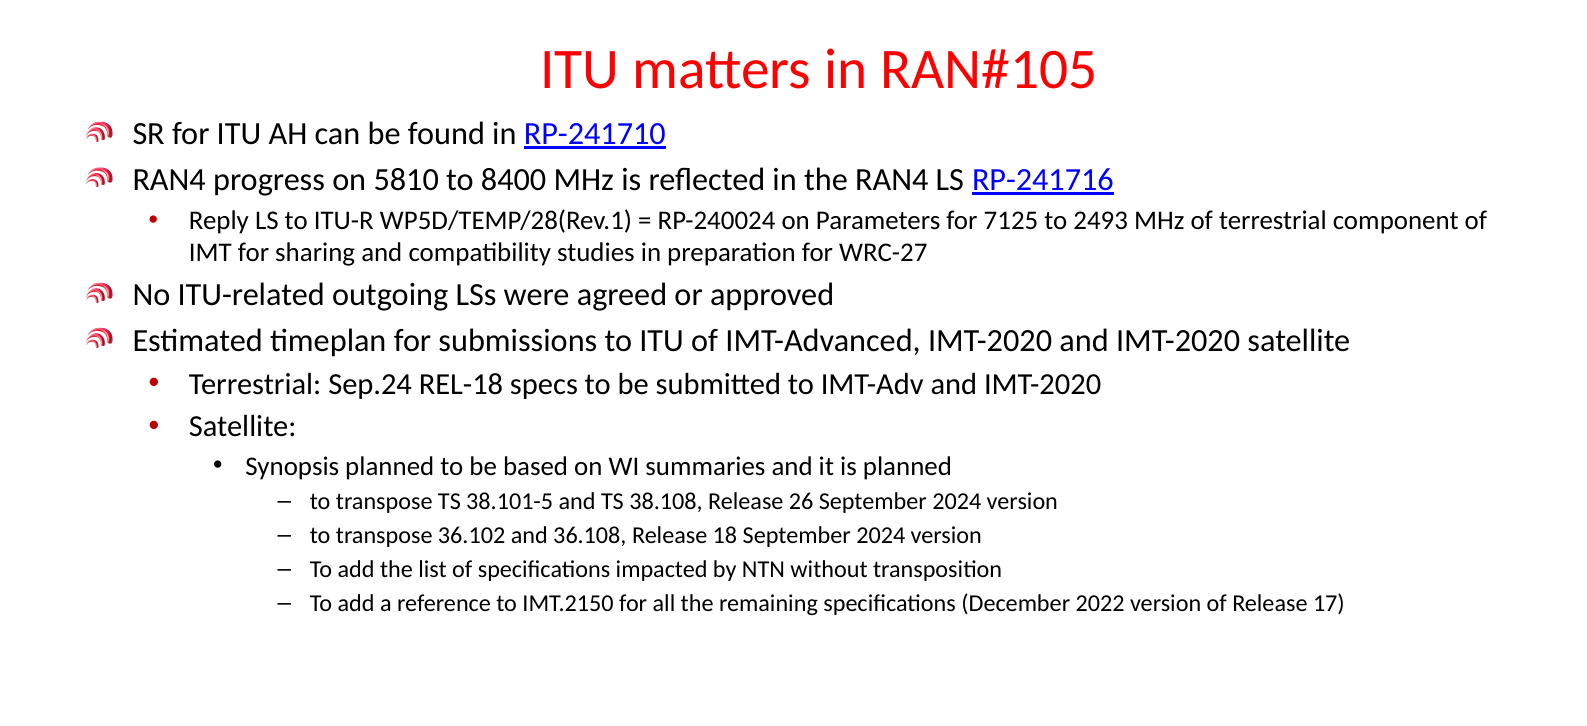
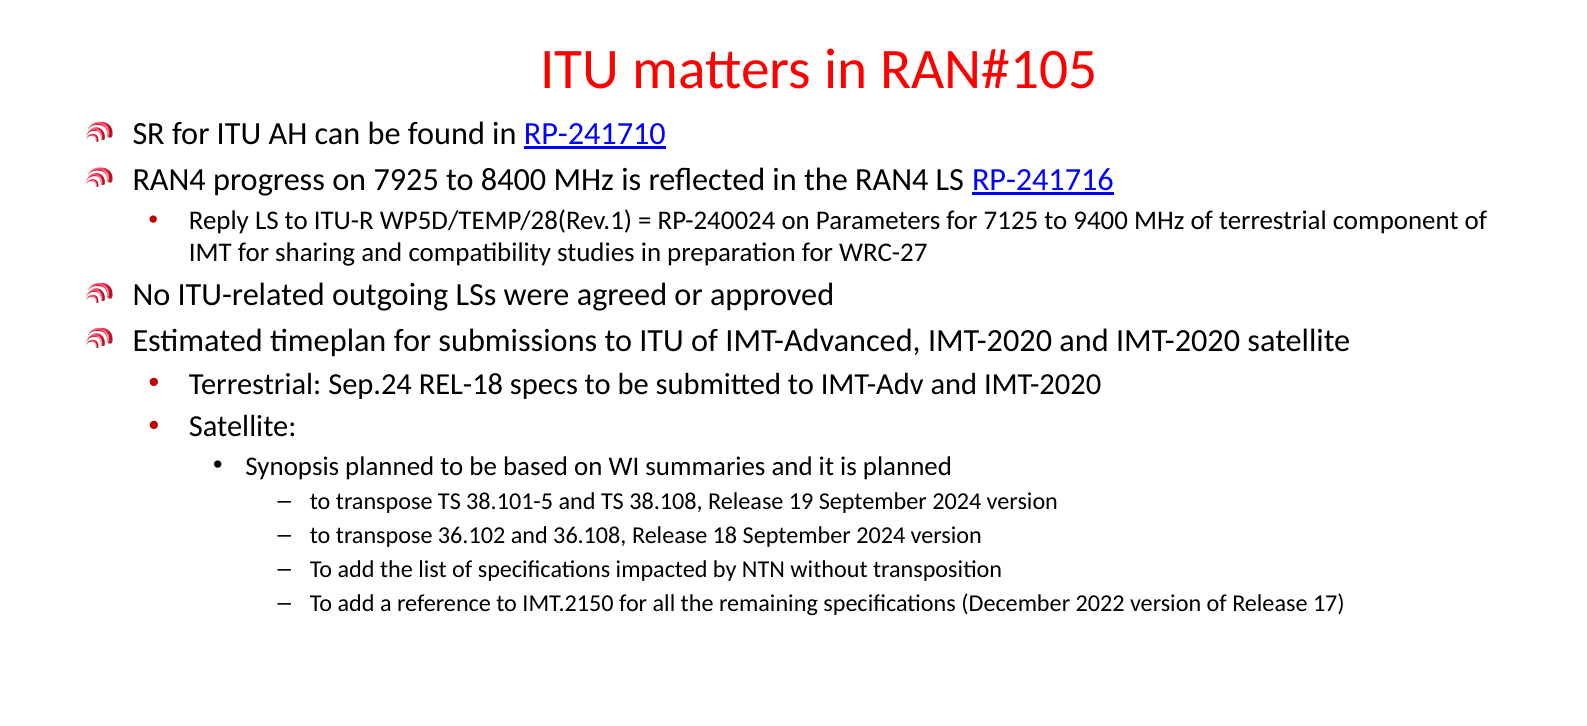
5810: 5810 -> 7925
2493: 2493 -> 9400
26: 26 -> 19
